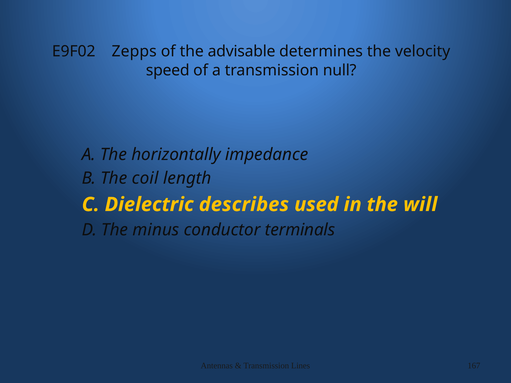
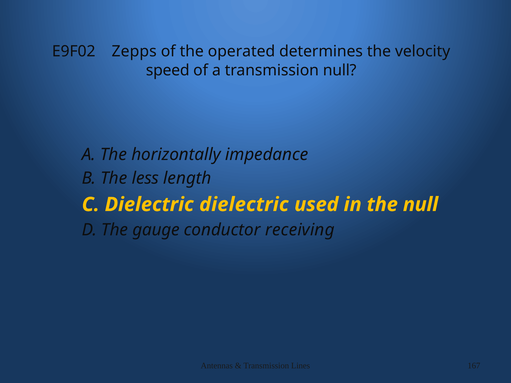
advisable: advisable -> operated
coil: coil -> less
Dielectric describes: describes -> dielectric
the will: will -> null
minus: minus -> gauge
terminals: terminals -> receiving
